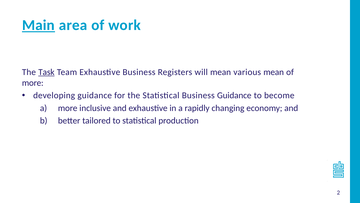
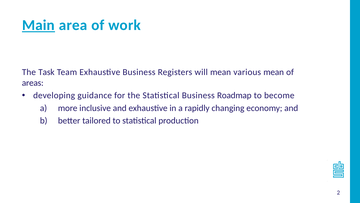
Task underline: present -> none
more at (33, 83): more -> areas
Business Guidance: Guidance -> Roadmap
